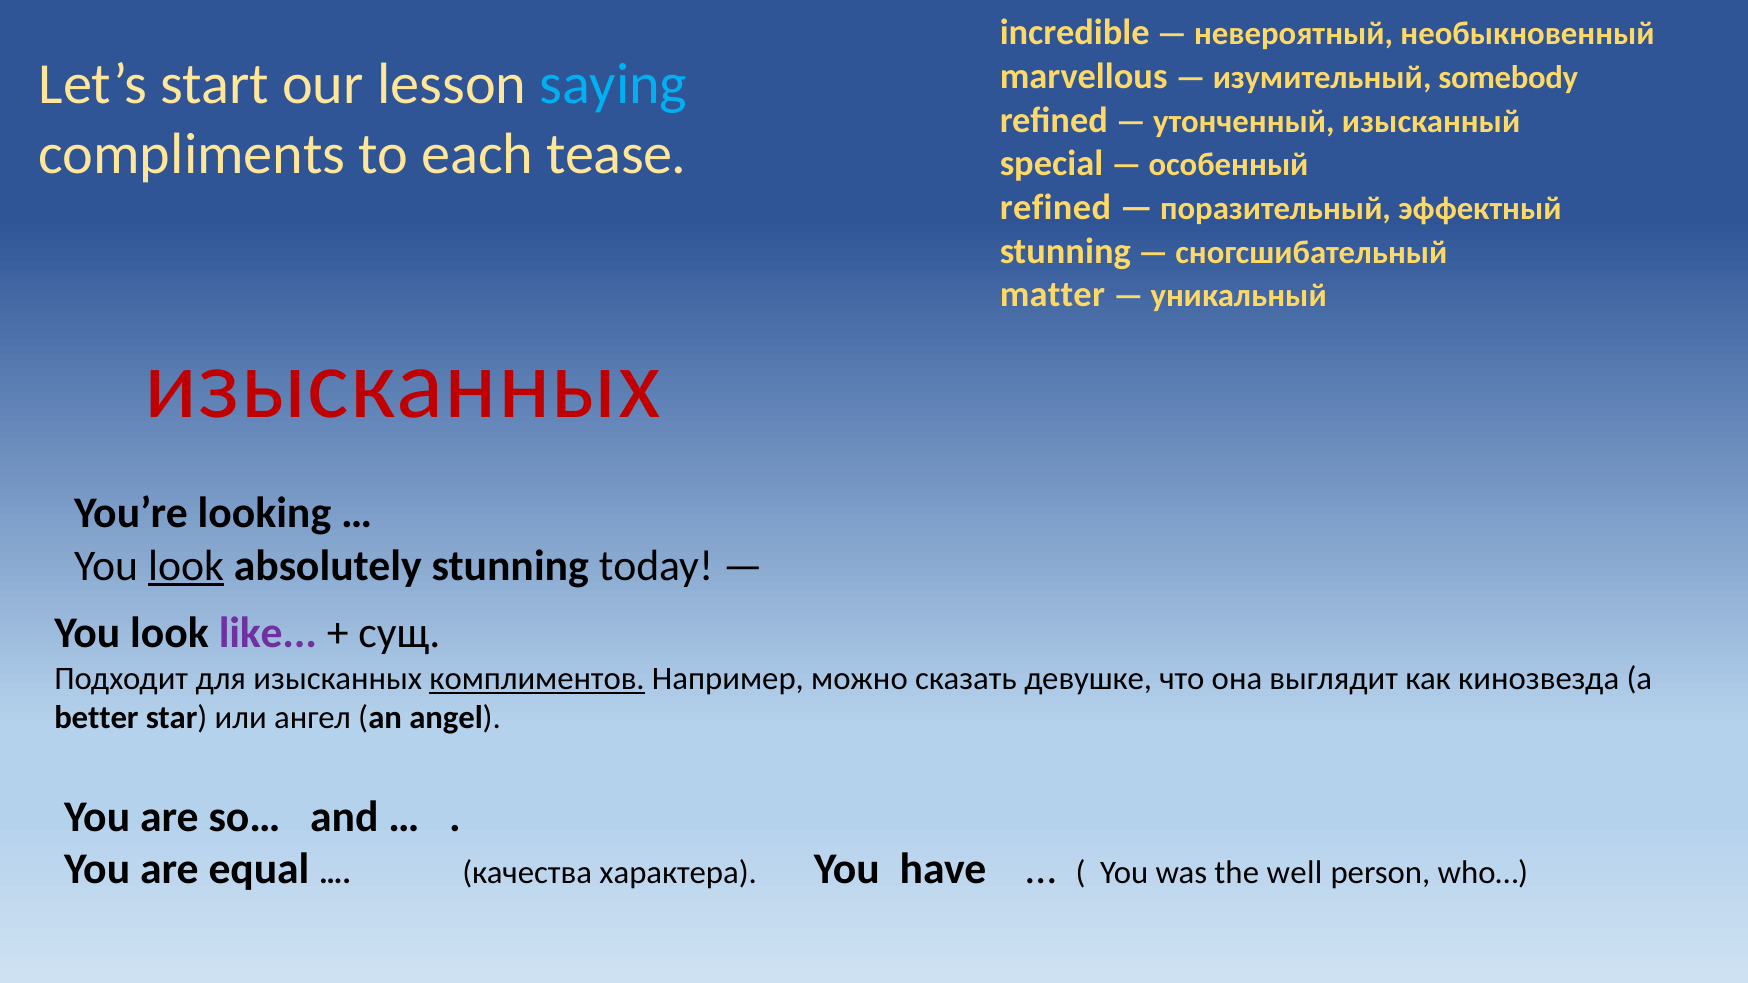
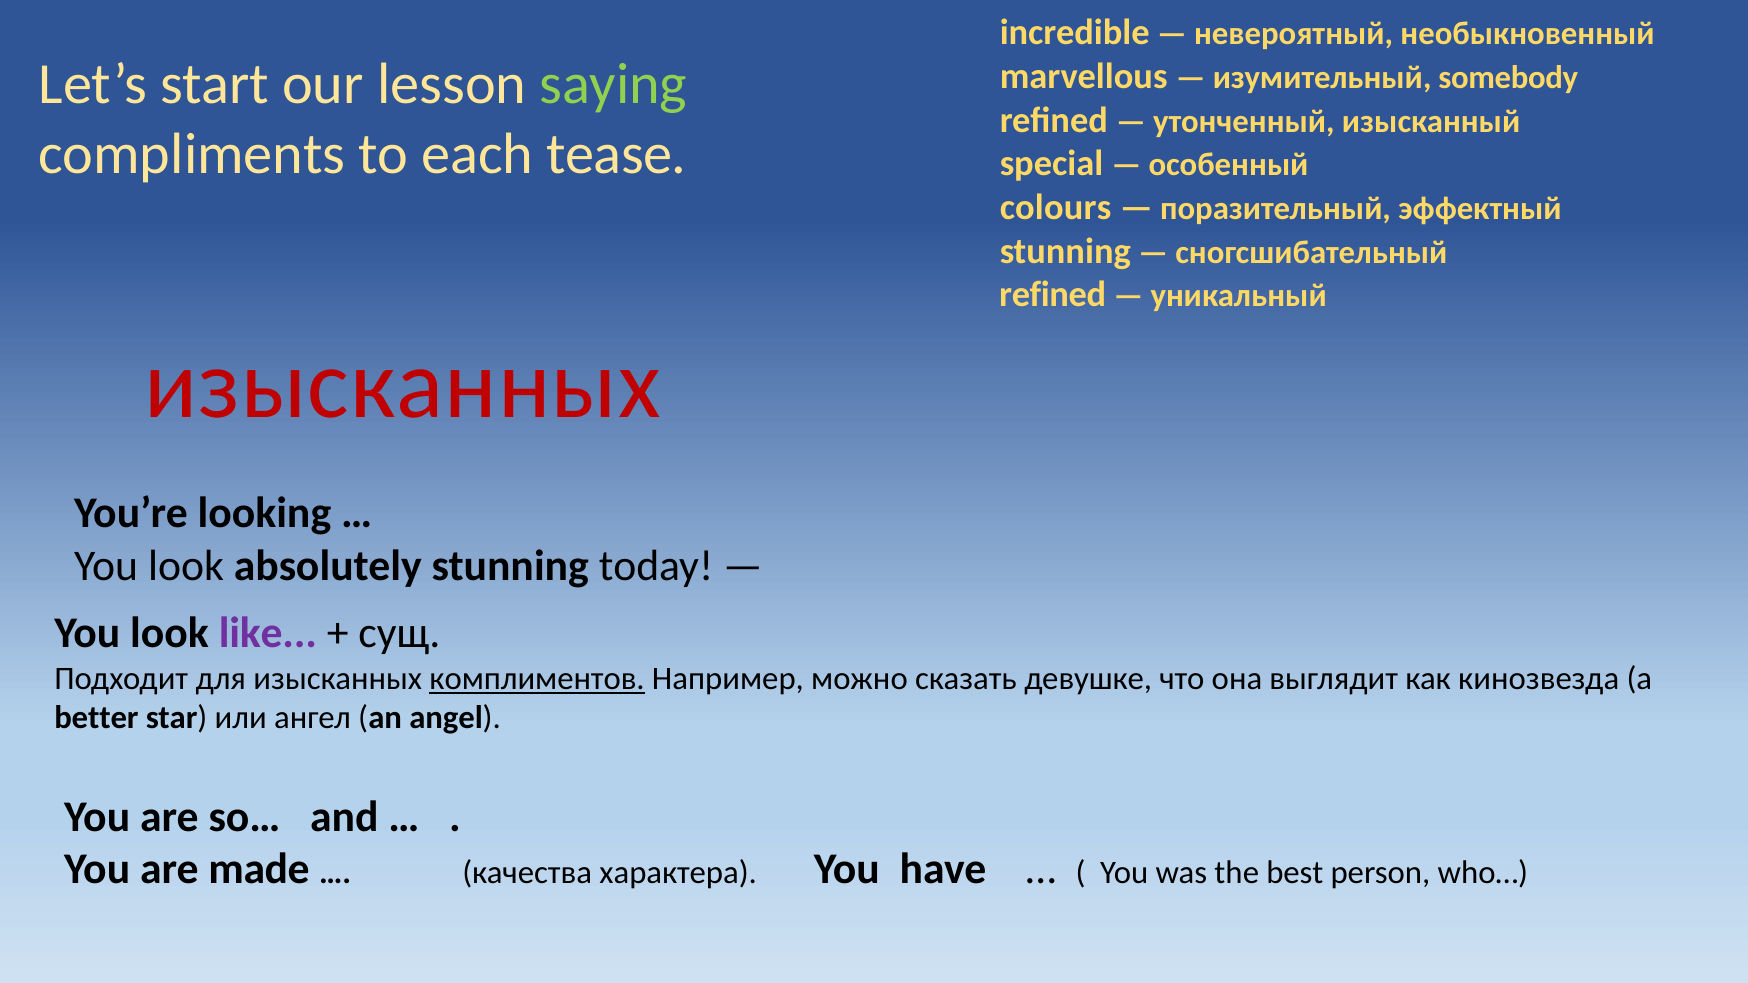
saying colour: light blue -> light green
refined at (1055, 208): refined -> colours
matter at (1052, 295): matter -> refined
look at (186, 566) underline: present -> none
equal: equal -> made
well: well -> best
